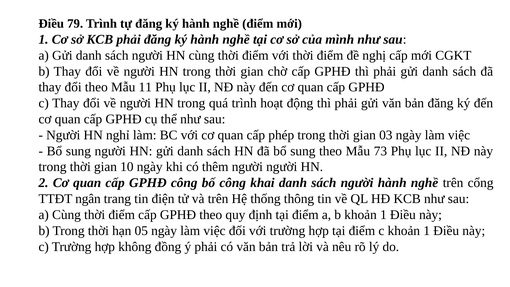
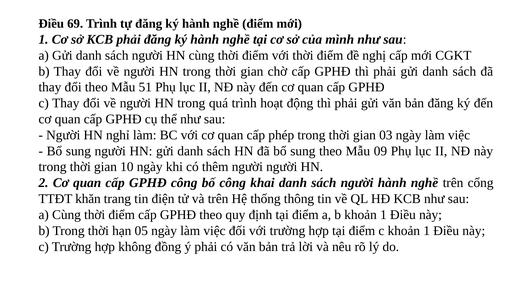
79: 79 -> 69
11: 11 -> 51
73: 73 -> 09
ngân: ngân -> khăn
